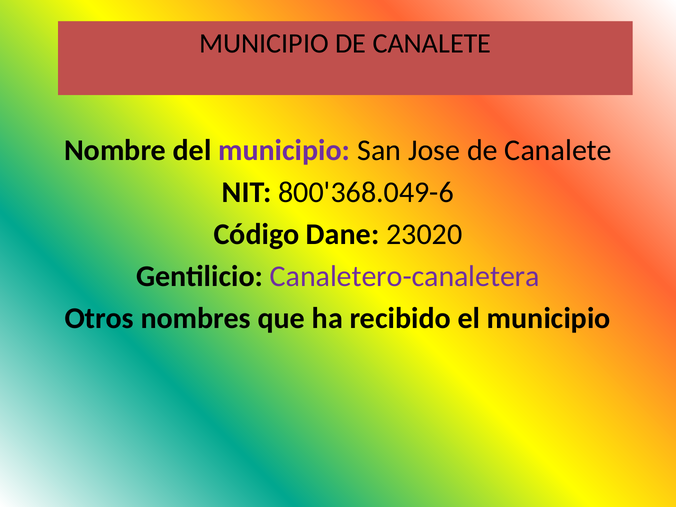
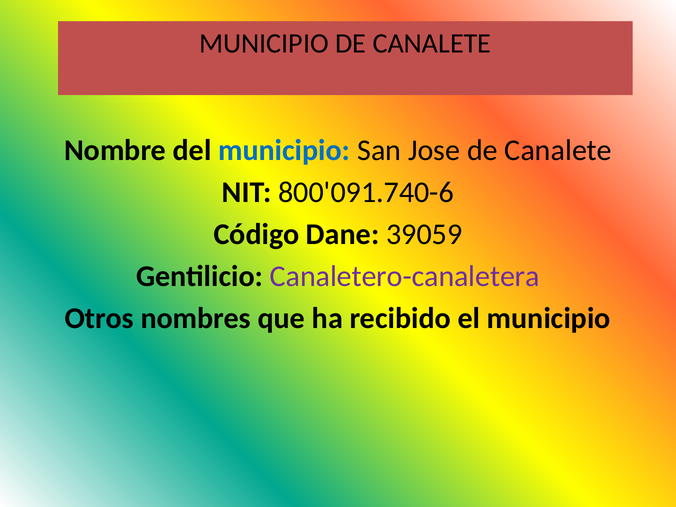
municipio at (284, 150) colour: purple -> blue
800'368.049-6: 800'368.049-6 -> 800'091.740-6
23020: 23020 -> 39059
